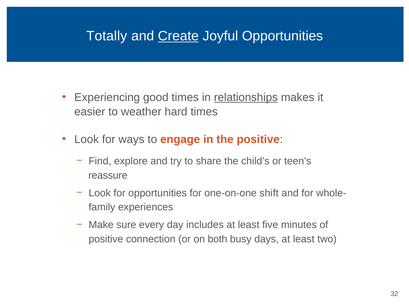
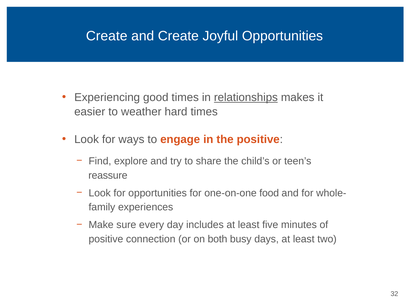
Totally at (107, 36): Totally -> Create
Create at (178, 36) underline: present -> none
shift: shift -> food
